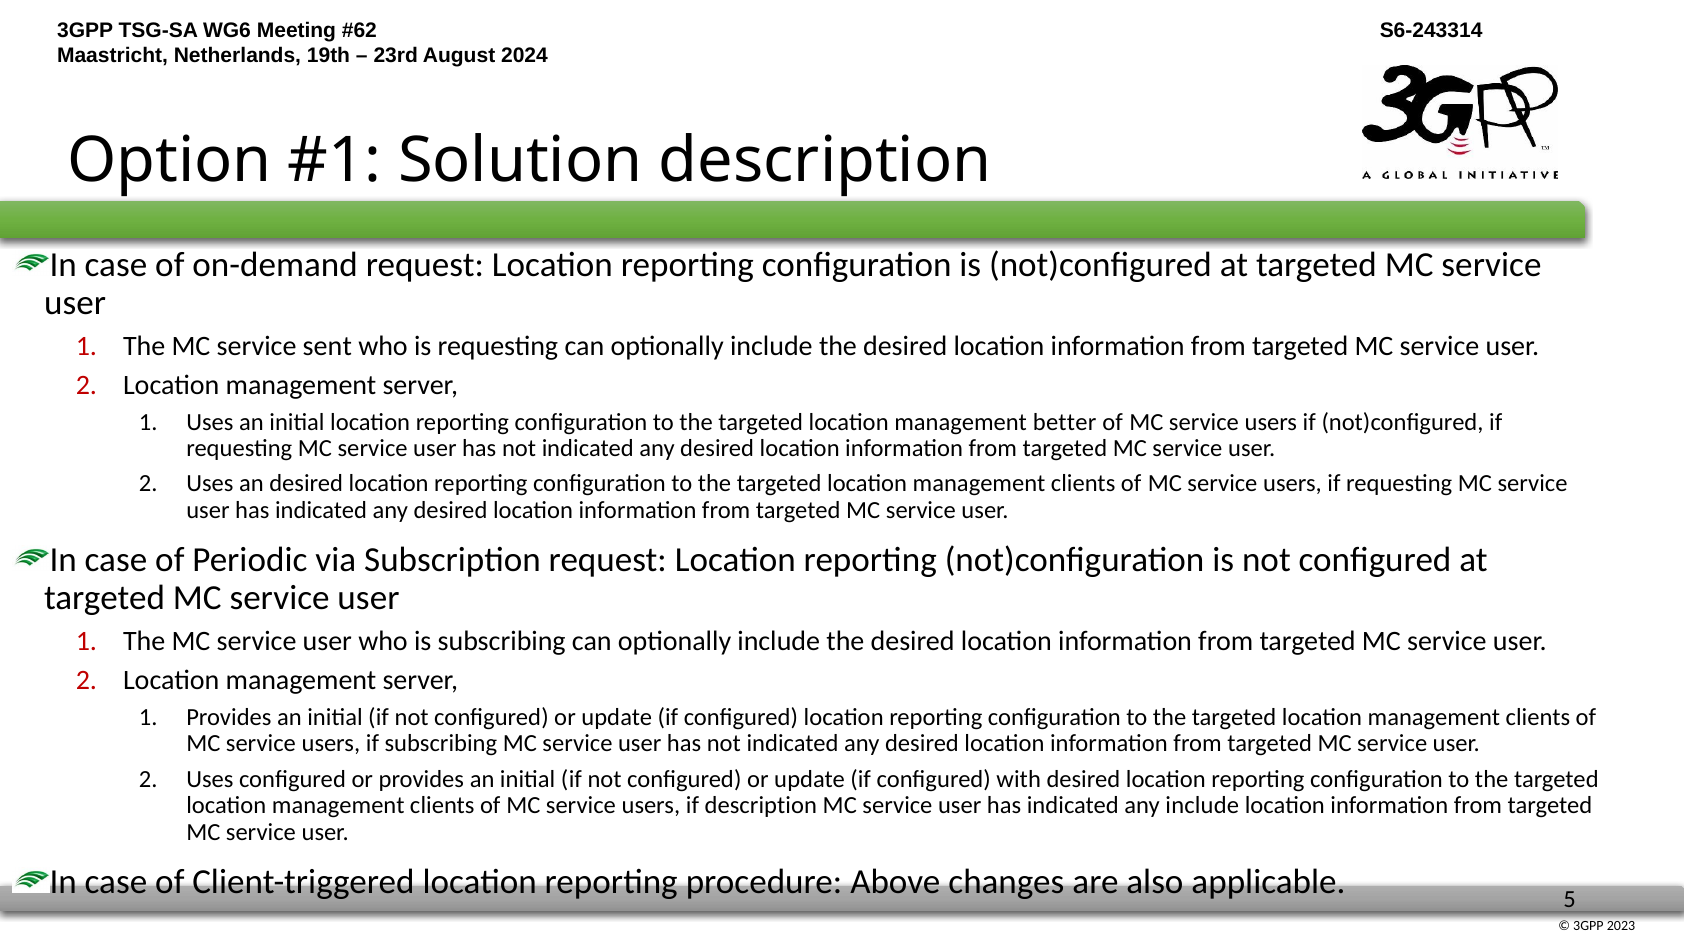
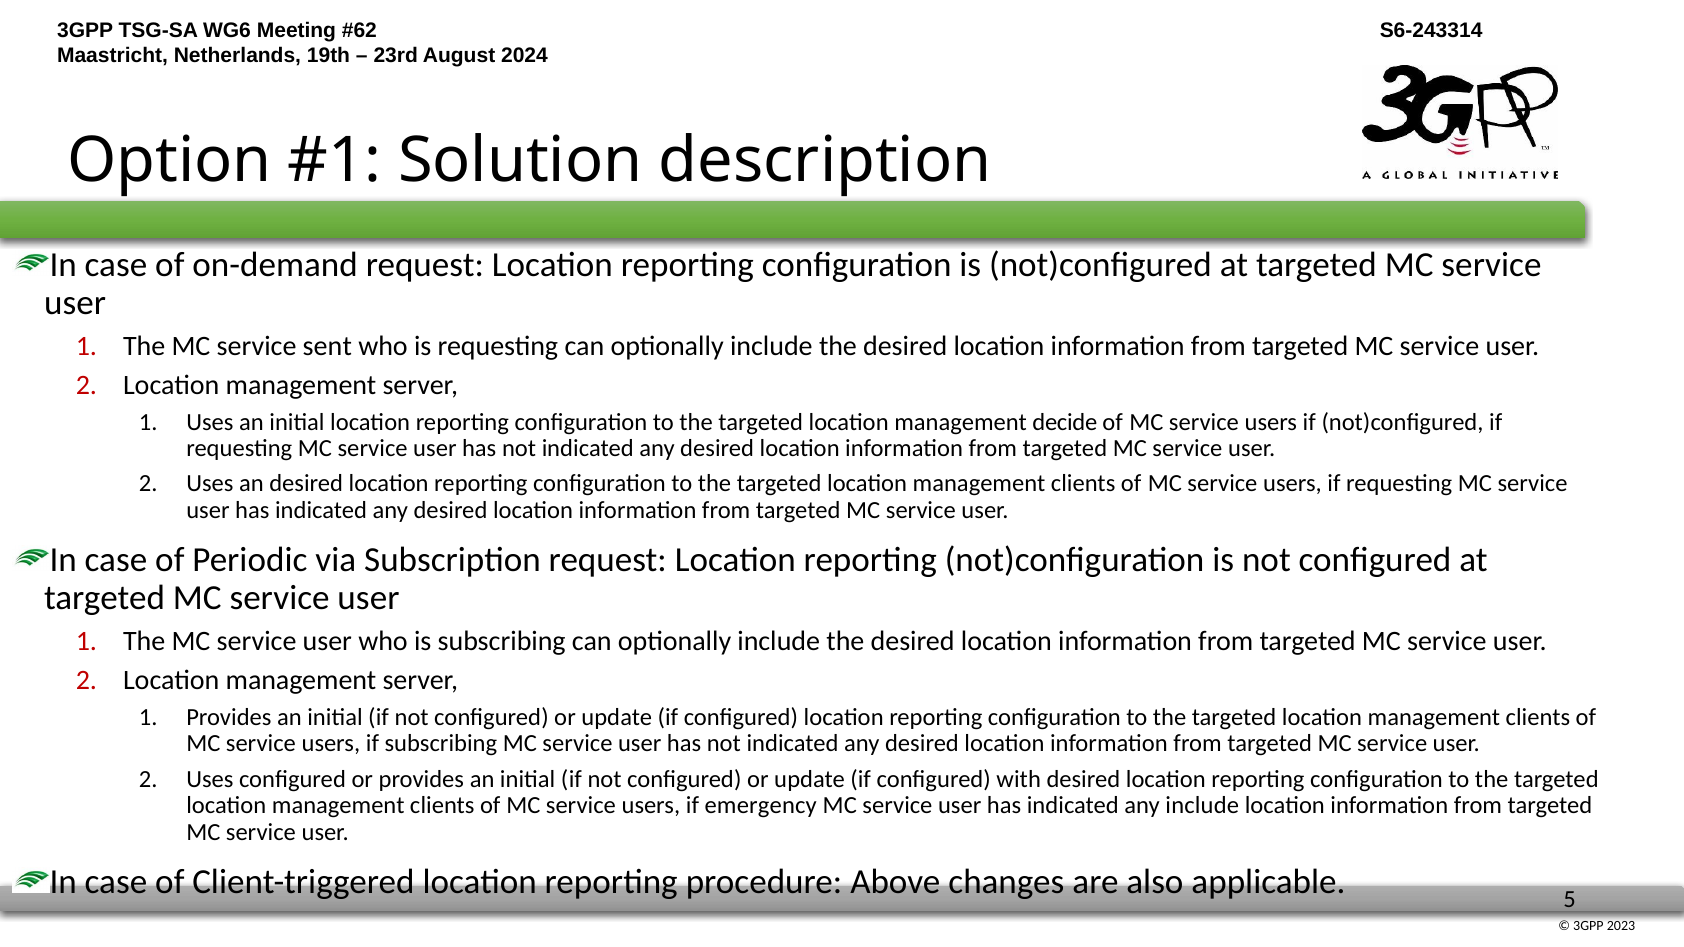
better: better -> decide
if description: description -> emergency
